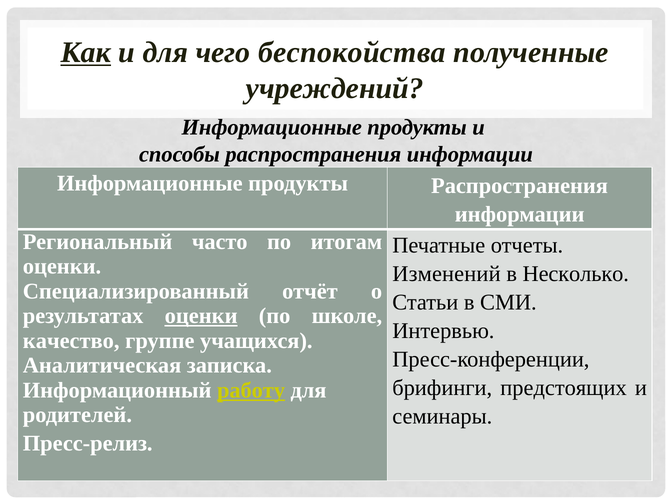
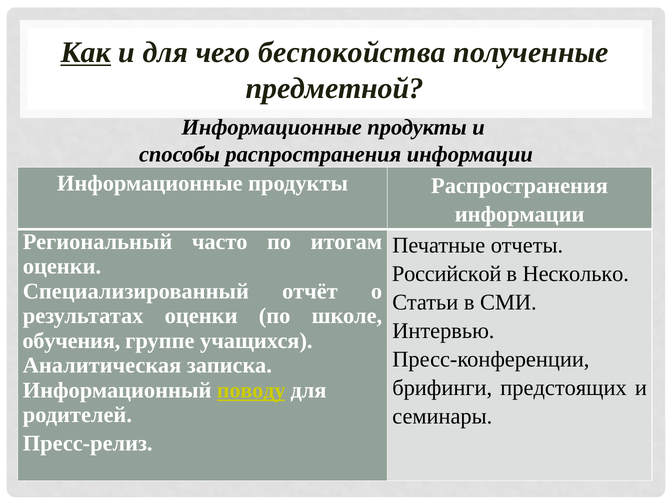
учреждений: учреждений -> предметной
Изменений: Изменений -> Российской
оценки at (201, 316) underline: present -> none
качество: качество -> обучения
работу: работу -> поводу
